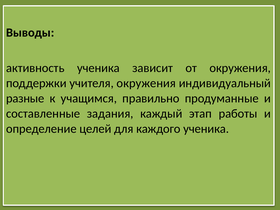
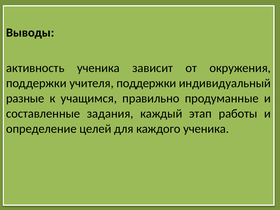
учителя окружения: окружения -> поддержки
